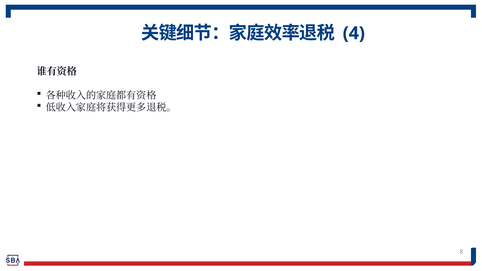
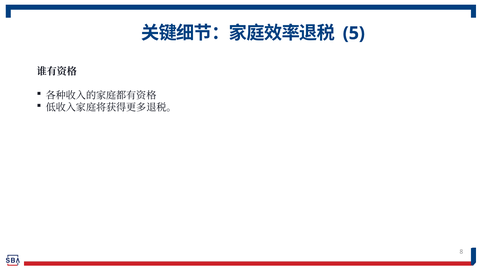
4: 4 -> 5
